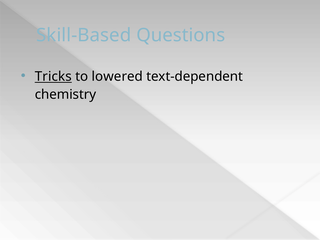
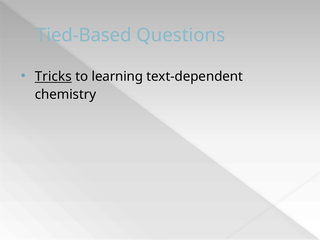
Skill-Based: Skill-Based -> Tied-Based
lowered: lowered -> learning
